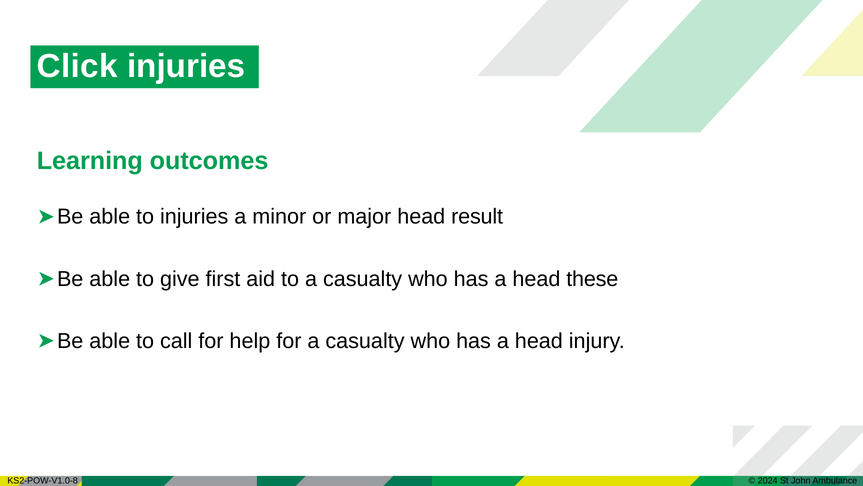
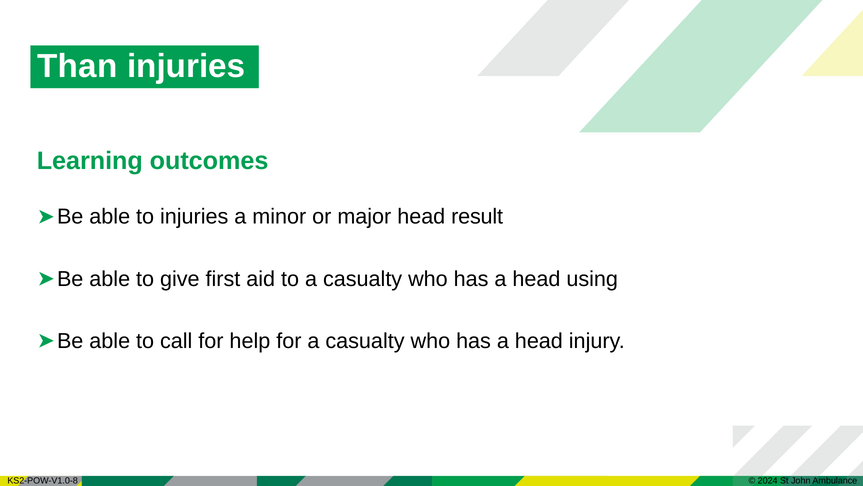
Click: Click -> Than
these: these -> using
